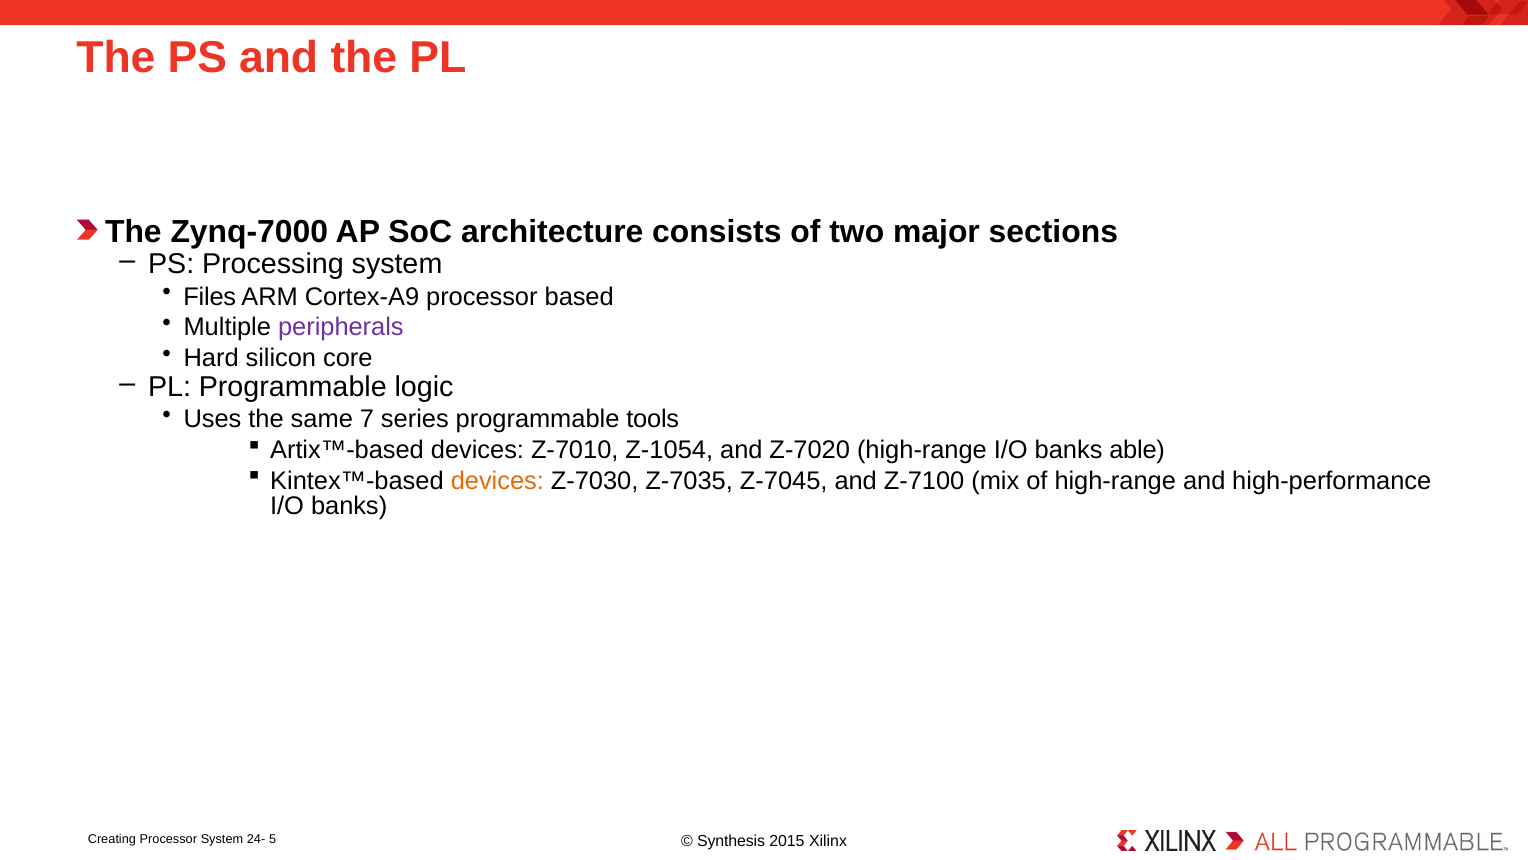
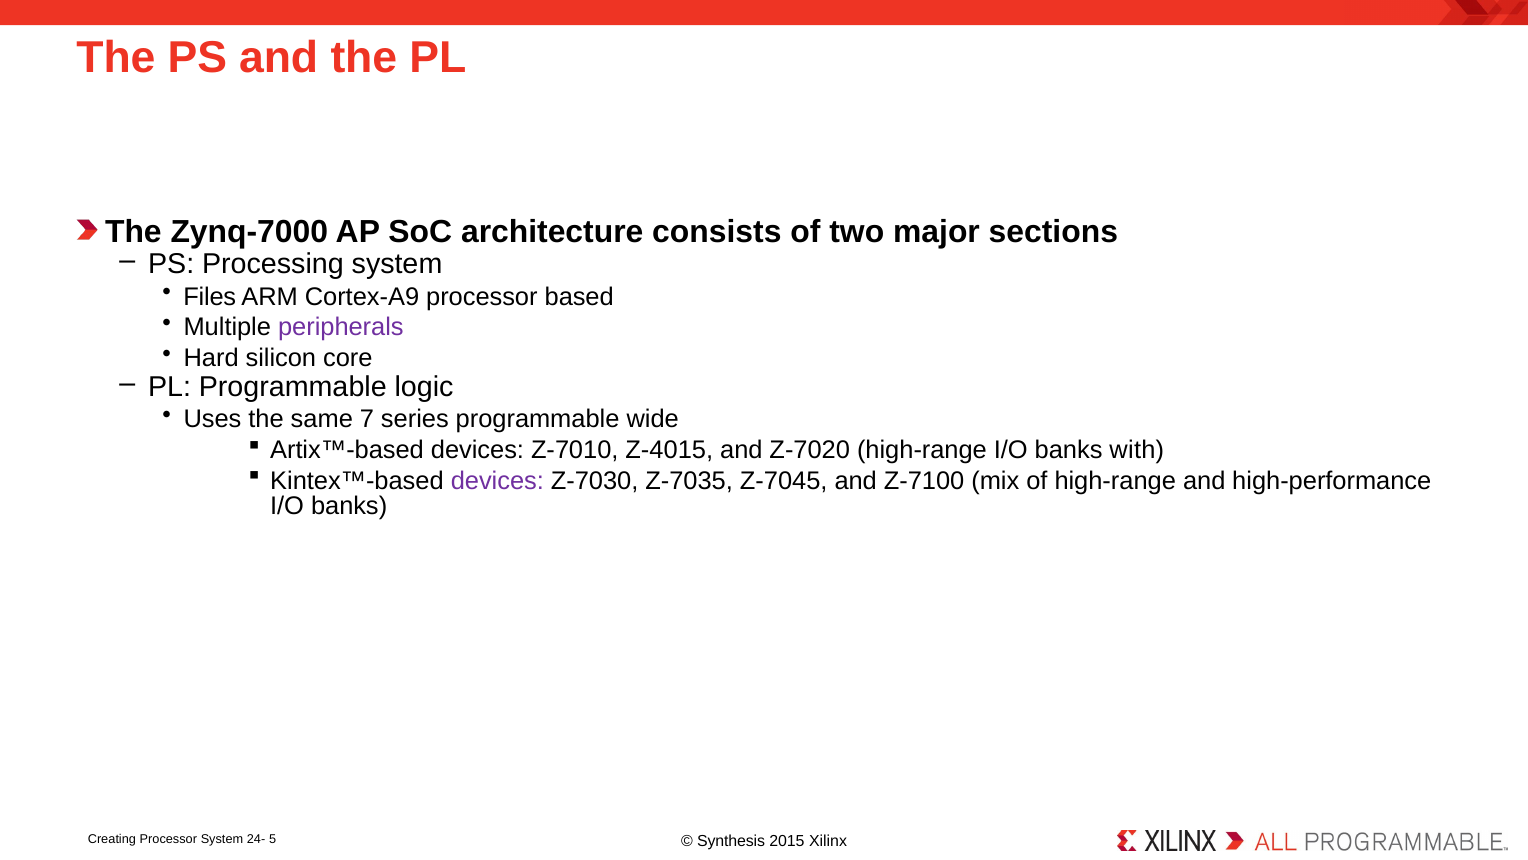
tools: tools -> wide
Z-1054: Z-1054 -> Z-4015
able: able -> with
devices at (497, 481) colour: orange -> purple
